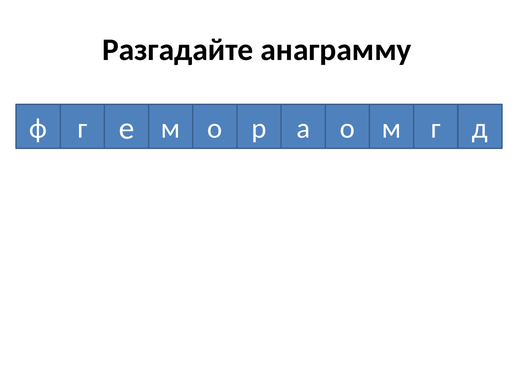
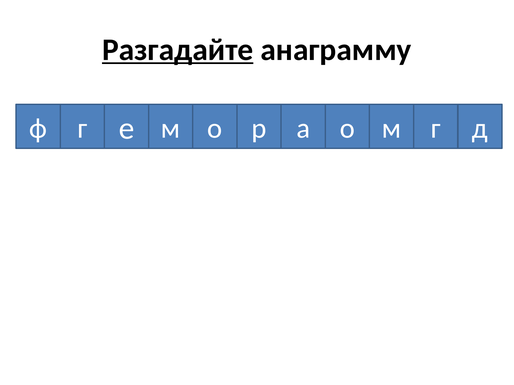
Разгадайте underline: none -> present
